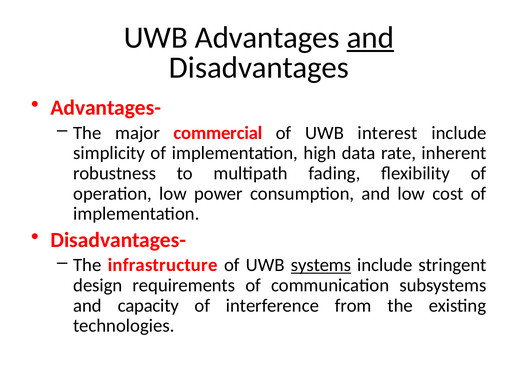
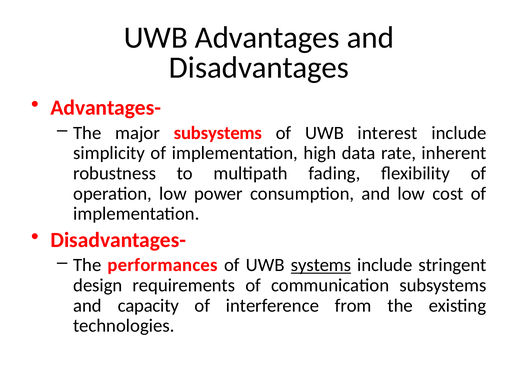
and at (370, 38) underline: present -> none
major commercial: commercial -> subsystems
infrastructure: infrastructure -> performances
